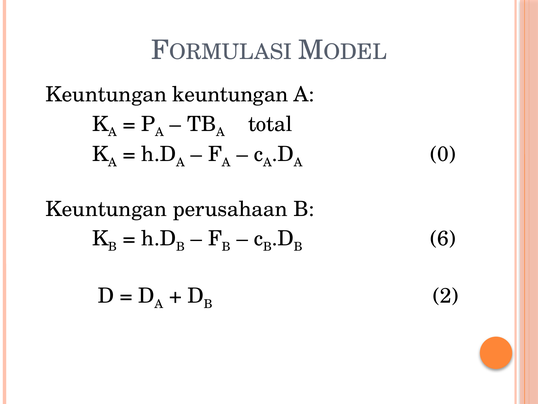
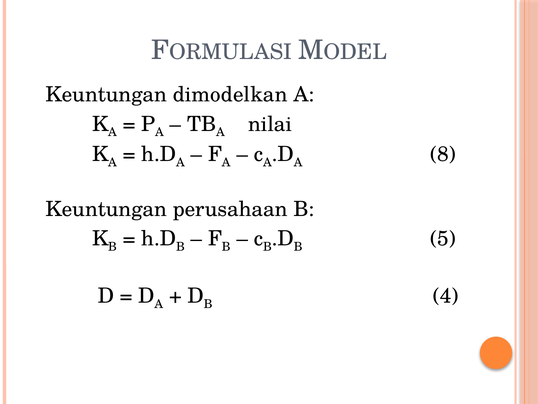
Keuntungan keuntungan: keuntungan -> dimodelkan
total: total -> nilai
0: 0 -> 8
6: 6 -> 5
2: 2 -> 4
